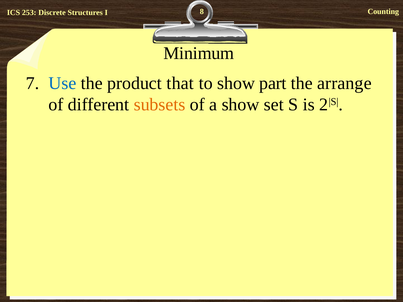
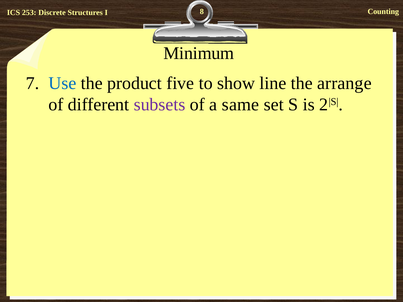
that: that -> five
part: part -> line
subsets colour: orange -> purple
a show: show -> same
